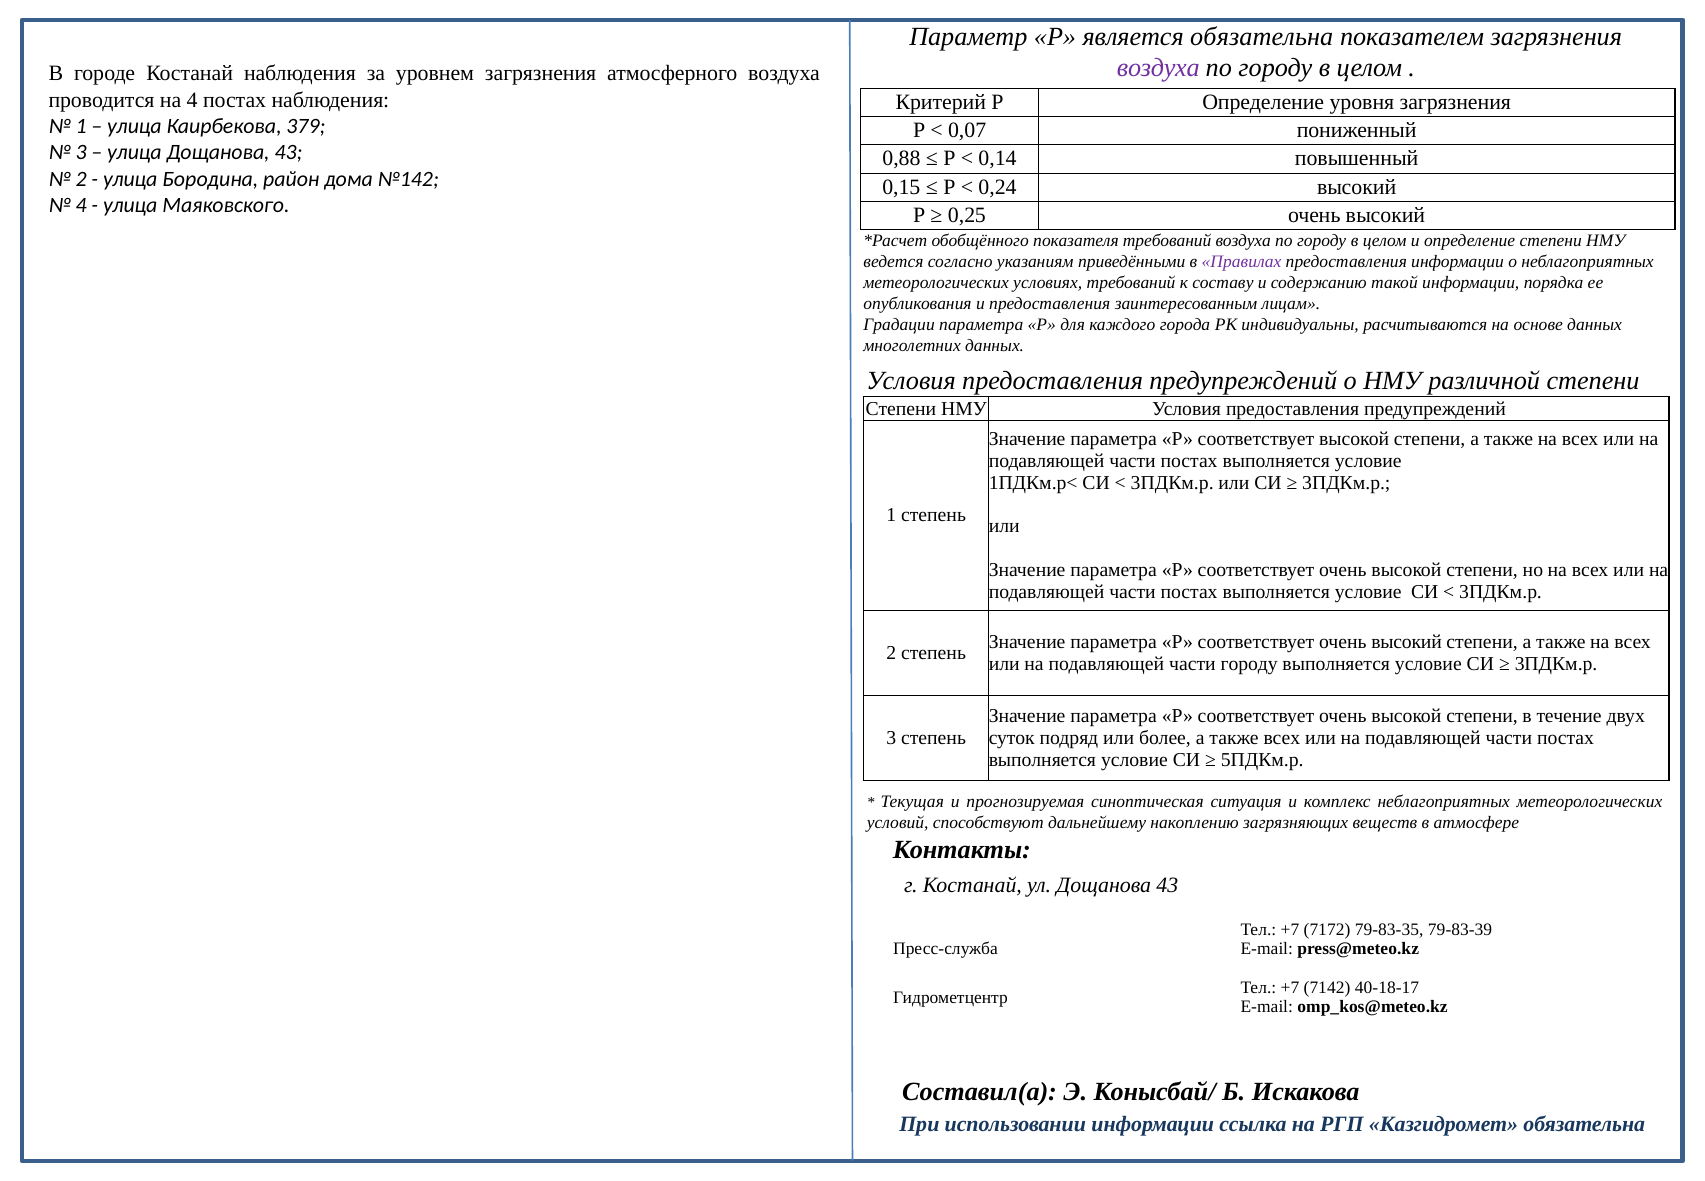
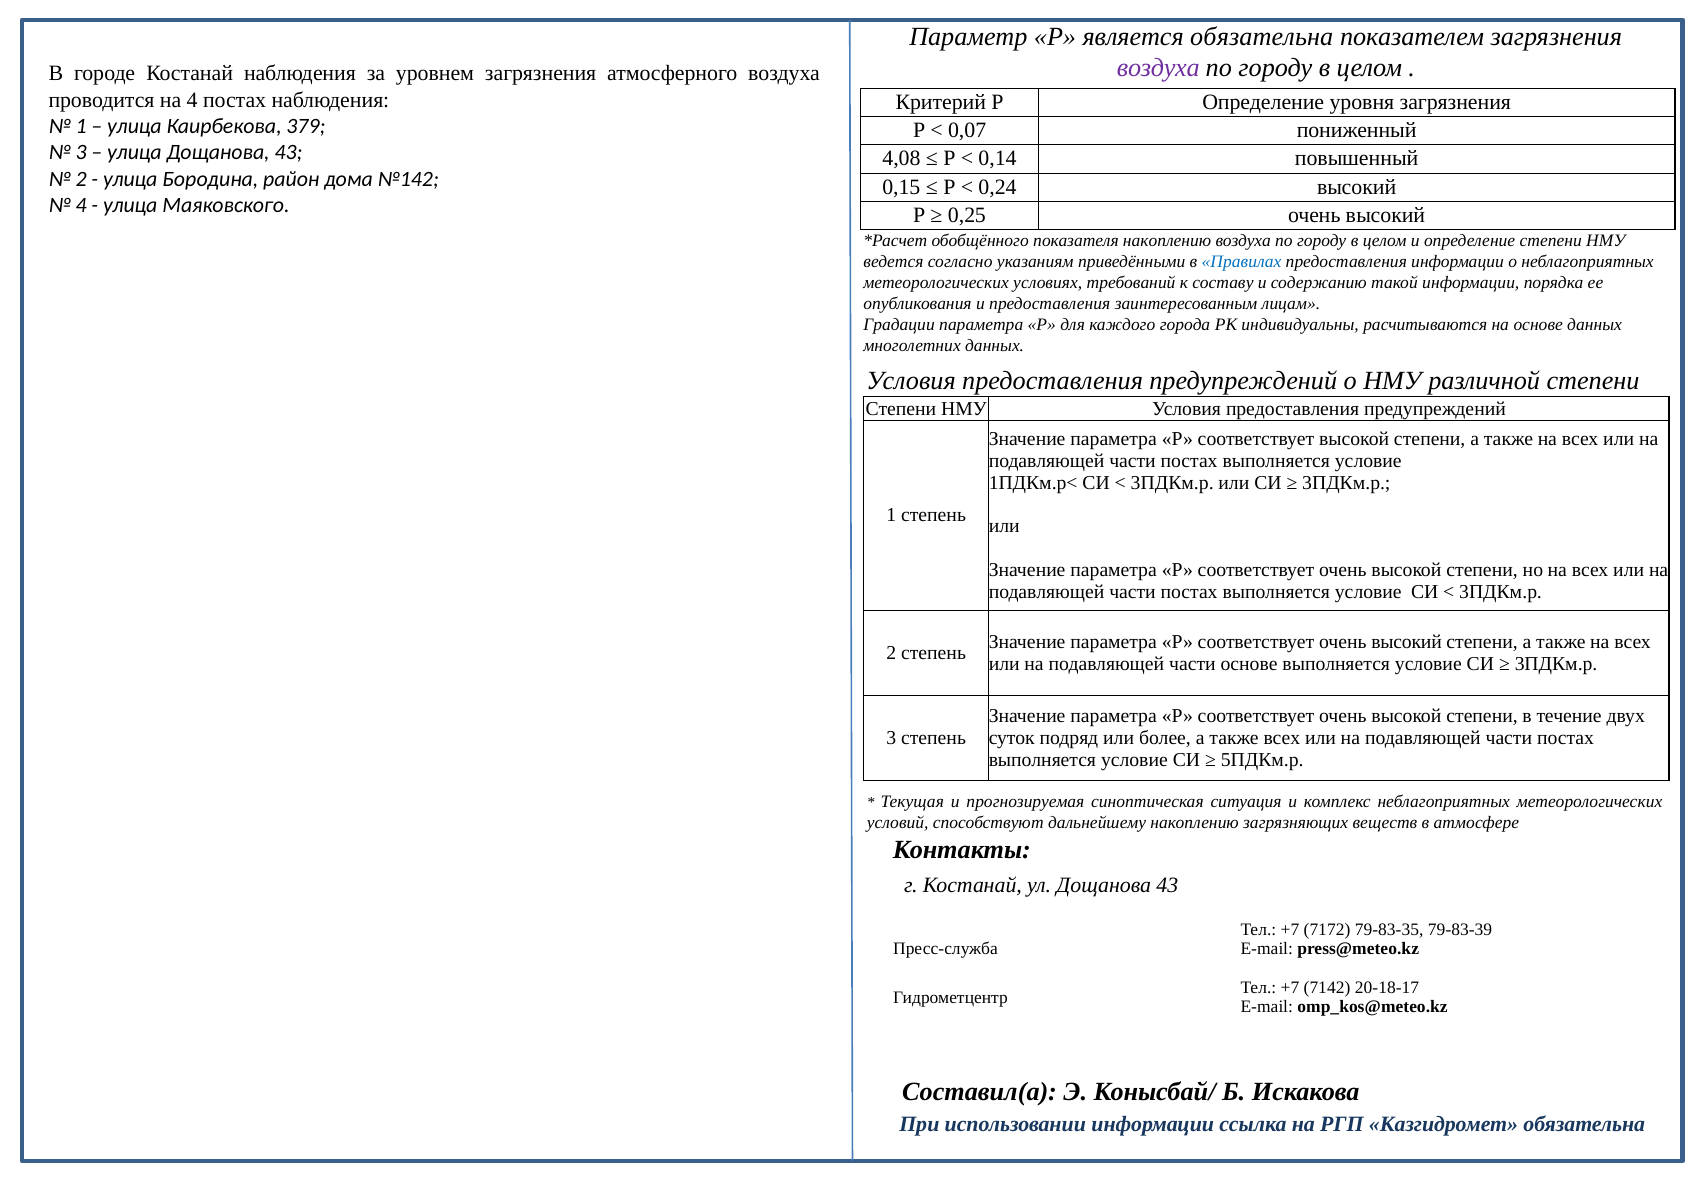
0,88: 0,88 -> 4,08
показателя требований: требований -> накоплению
Правилах colour: purple -> blue
части городу: городу -> основе
40-18-17: 40-18-17 -> 20-18-17
